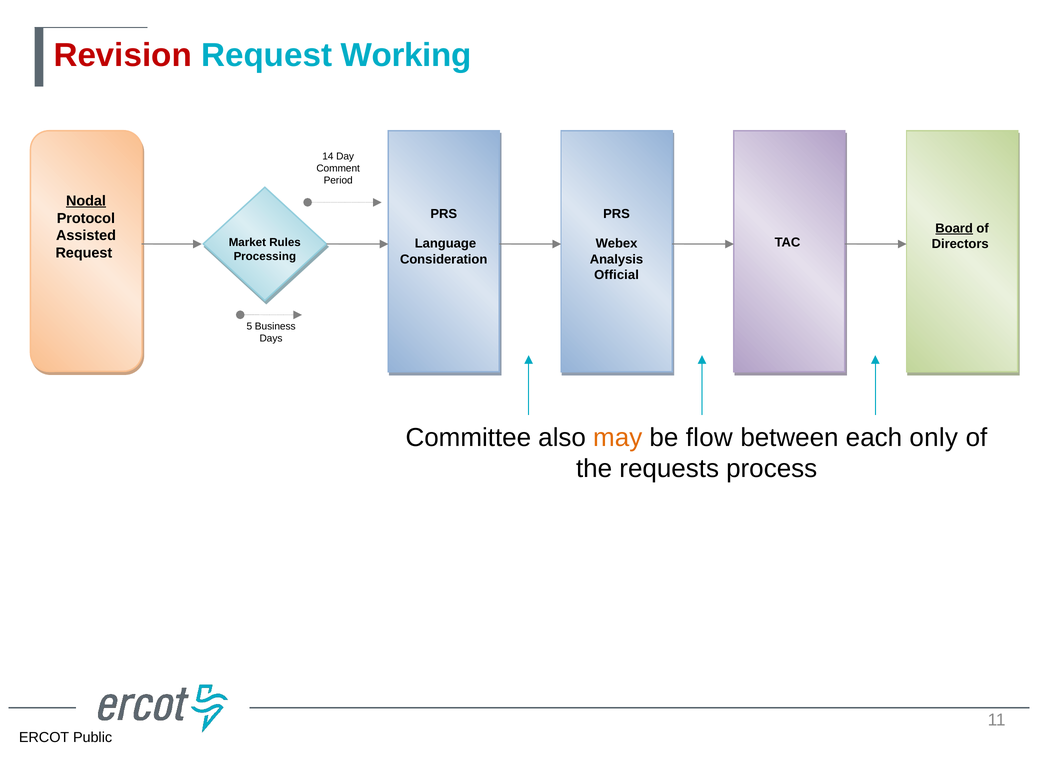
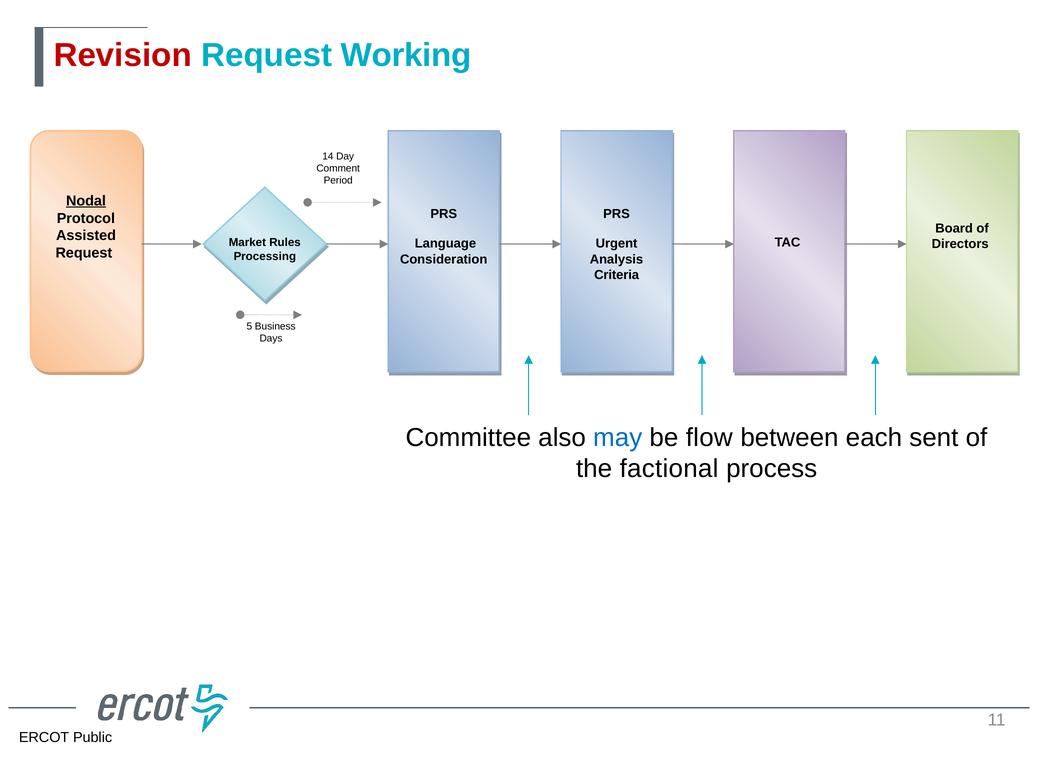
Board underline: present -> none
Webex: Webex -> Urgent
Official: Official -> Criteria
may colour: orange -> blue
only: only -> sent
requests: requests -> factional
